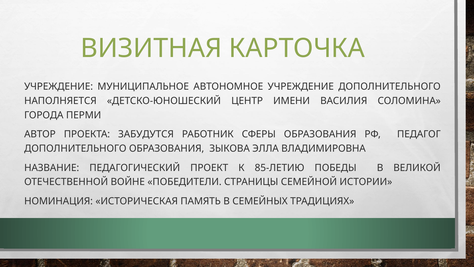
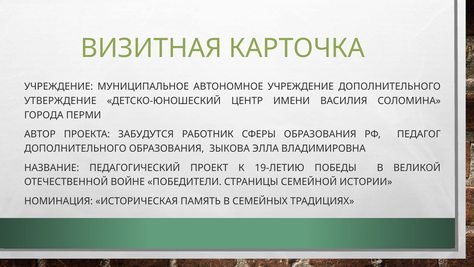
НАПОЛНЯЕТСЯ: НАПОЛНЯЕТСЯ -> УТВЕРЖДЕНИЕ
85-ЛЕТИЮ: 85-ЛЕТИЮ -> 19-ЛЕТИЮ
